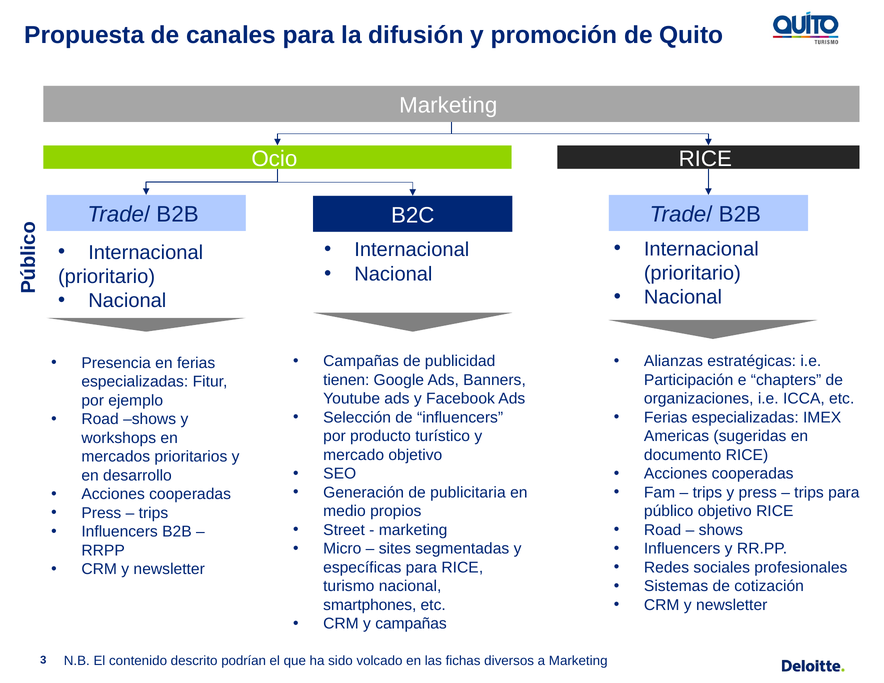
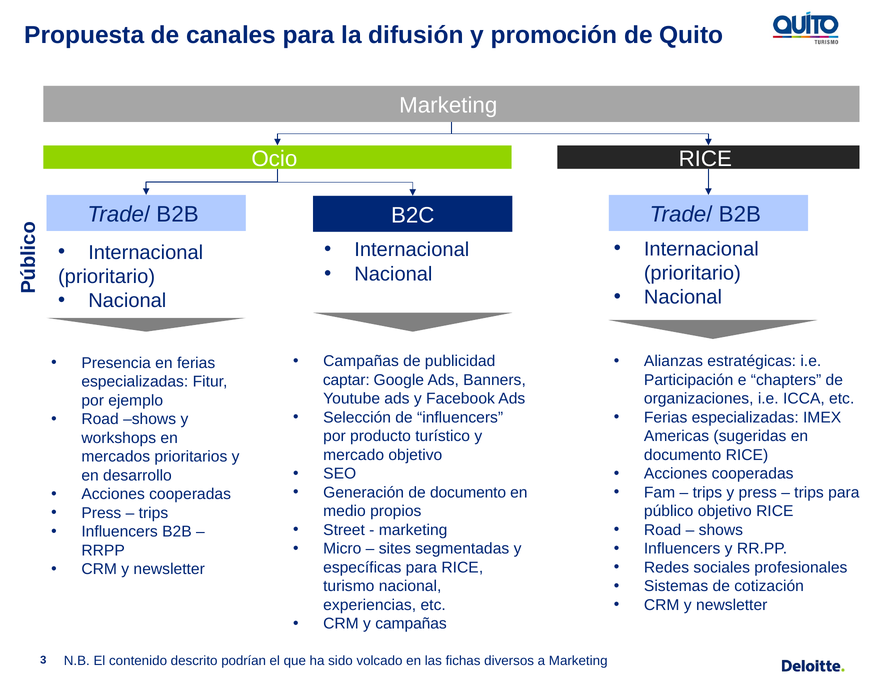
tienen: tienen -> captar
de publicitaria: publicitaria -> documento
smartphones: smartphones -> experiencias
